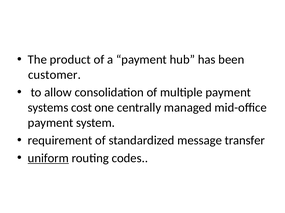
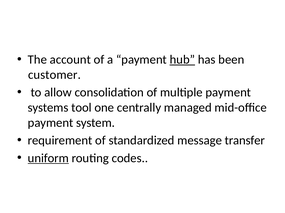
product: product -> account
hub underline: none -> present
cost: cost -> tool
